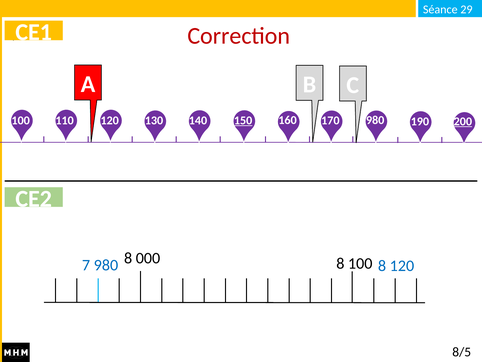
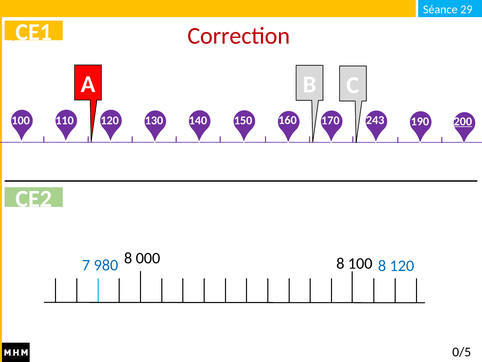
150 underline: present -> none
170 980: 980 -> 243
8/5: 8/5 -> 0/5
